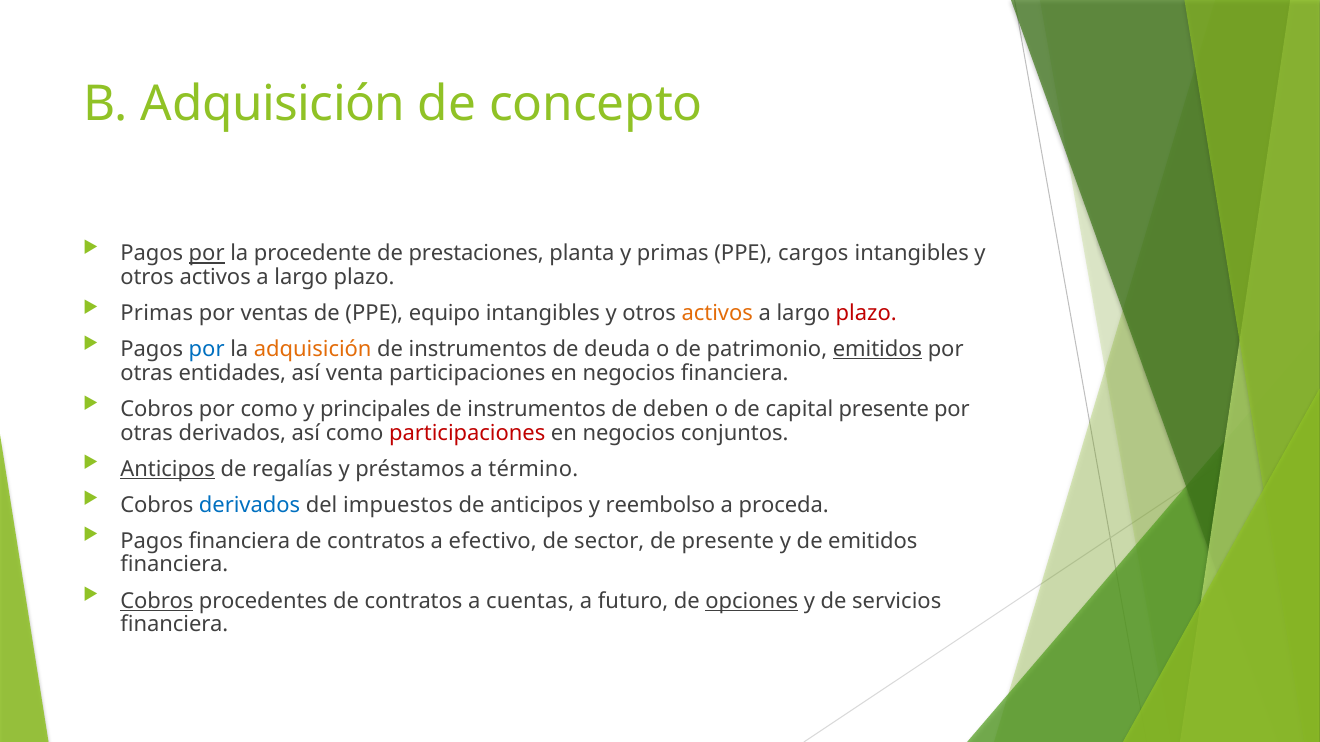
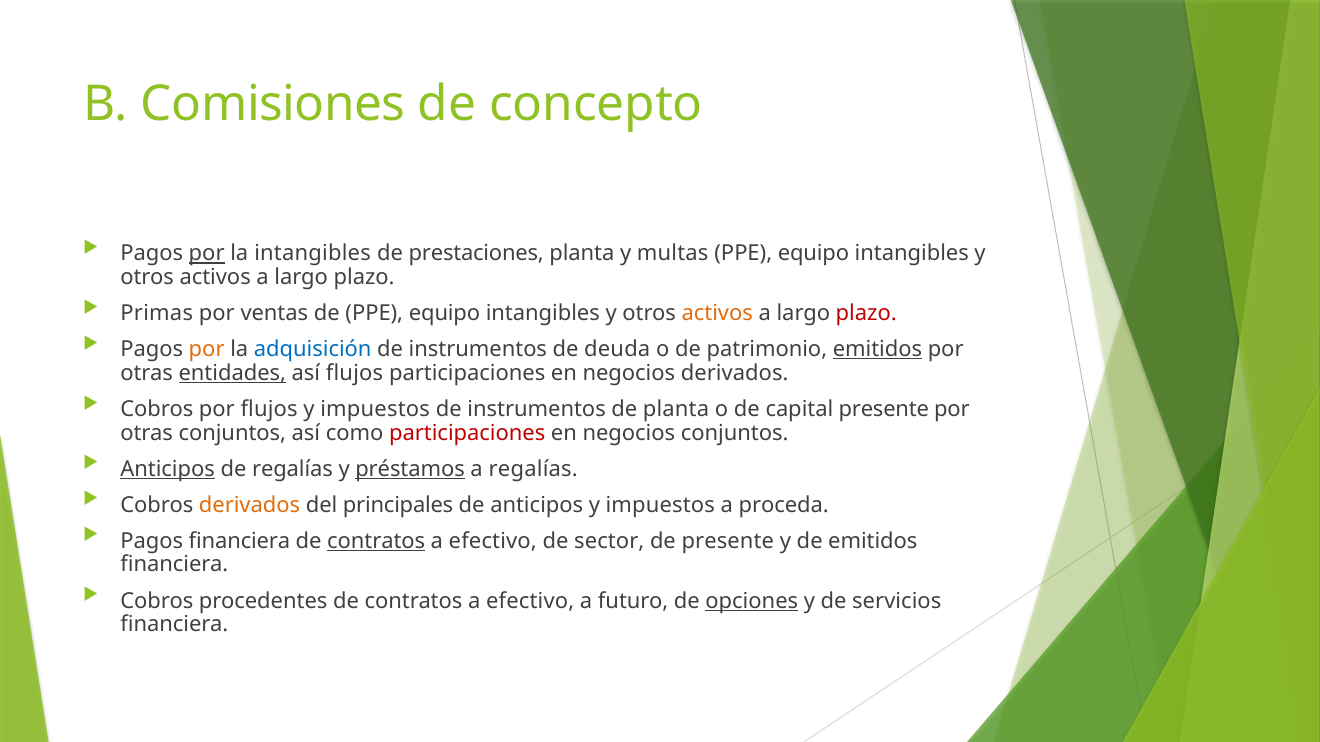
B Adquisición: Adquisición -> Comisiones
la procedente: procedente -> intangibles
y primas: primas -> multas
cargos at (813, 254): cargos -> equipo
por at (207, 350) colour: blue -> orange
adquisición at (313, 350) colour: orange -> blue
entidades underline: none -> present
así venta: venta -> flujos
negocios financiera: financiera -> derivados
por como: como -> flujos
principales at (375, 409): principales -> impuestos
de deben: deben -> planta
otras derivados: derivados -> conjuntos
préstamos underline: none -> present
a término: término -> regalías
derivados at (250, 505) colour: blue -> orange
impuestos: impuestos -> principales
anticipos y reembolso: reembolso -> impuestos
contratos at (376, 541) underline: none -> present
Cobros at (157, 601) underline: present -> none
cuentas at (530, 601): cuentas -> efectivo
